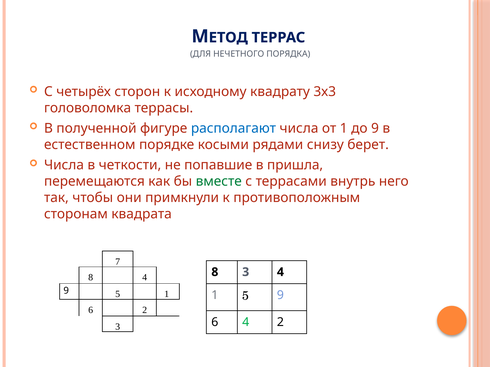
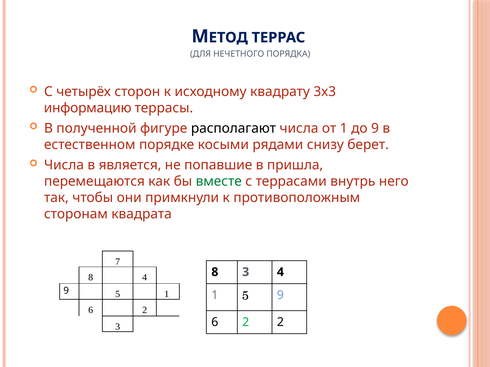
головоломка: головоломка -> информацию
располагают colour: blue -> black
четкости: четкости -> является
4 at (246, 323): 4 -> 2
